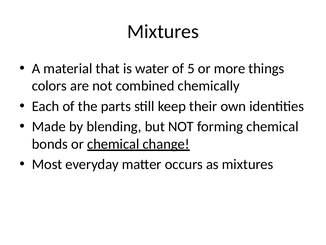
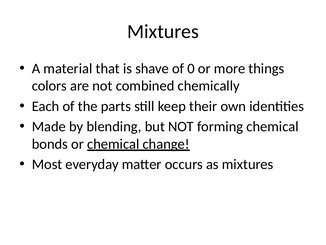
water: water -> shave
5: 5 -> 0
